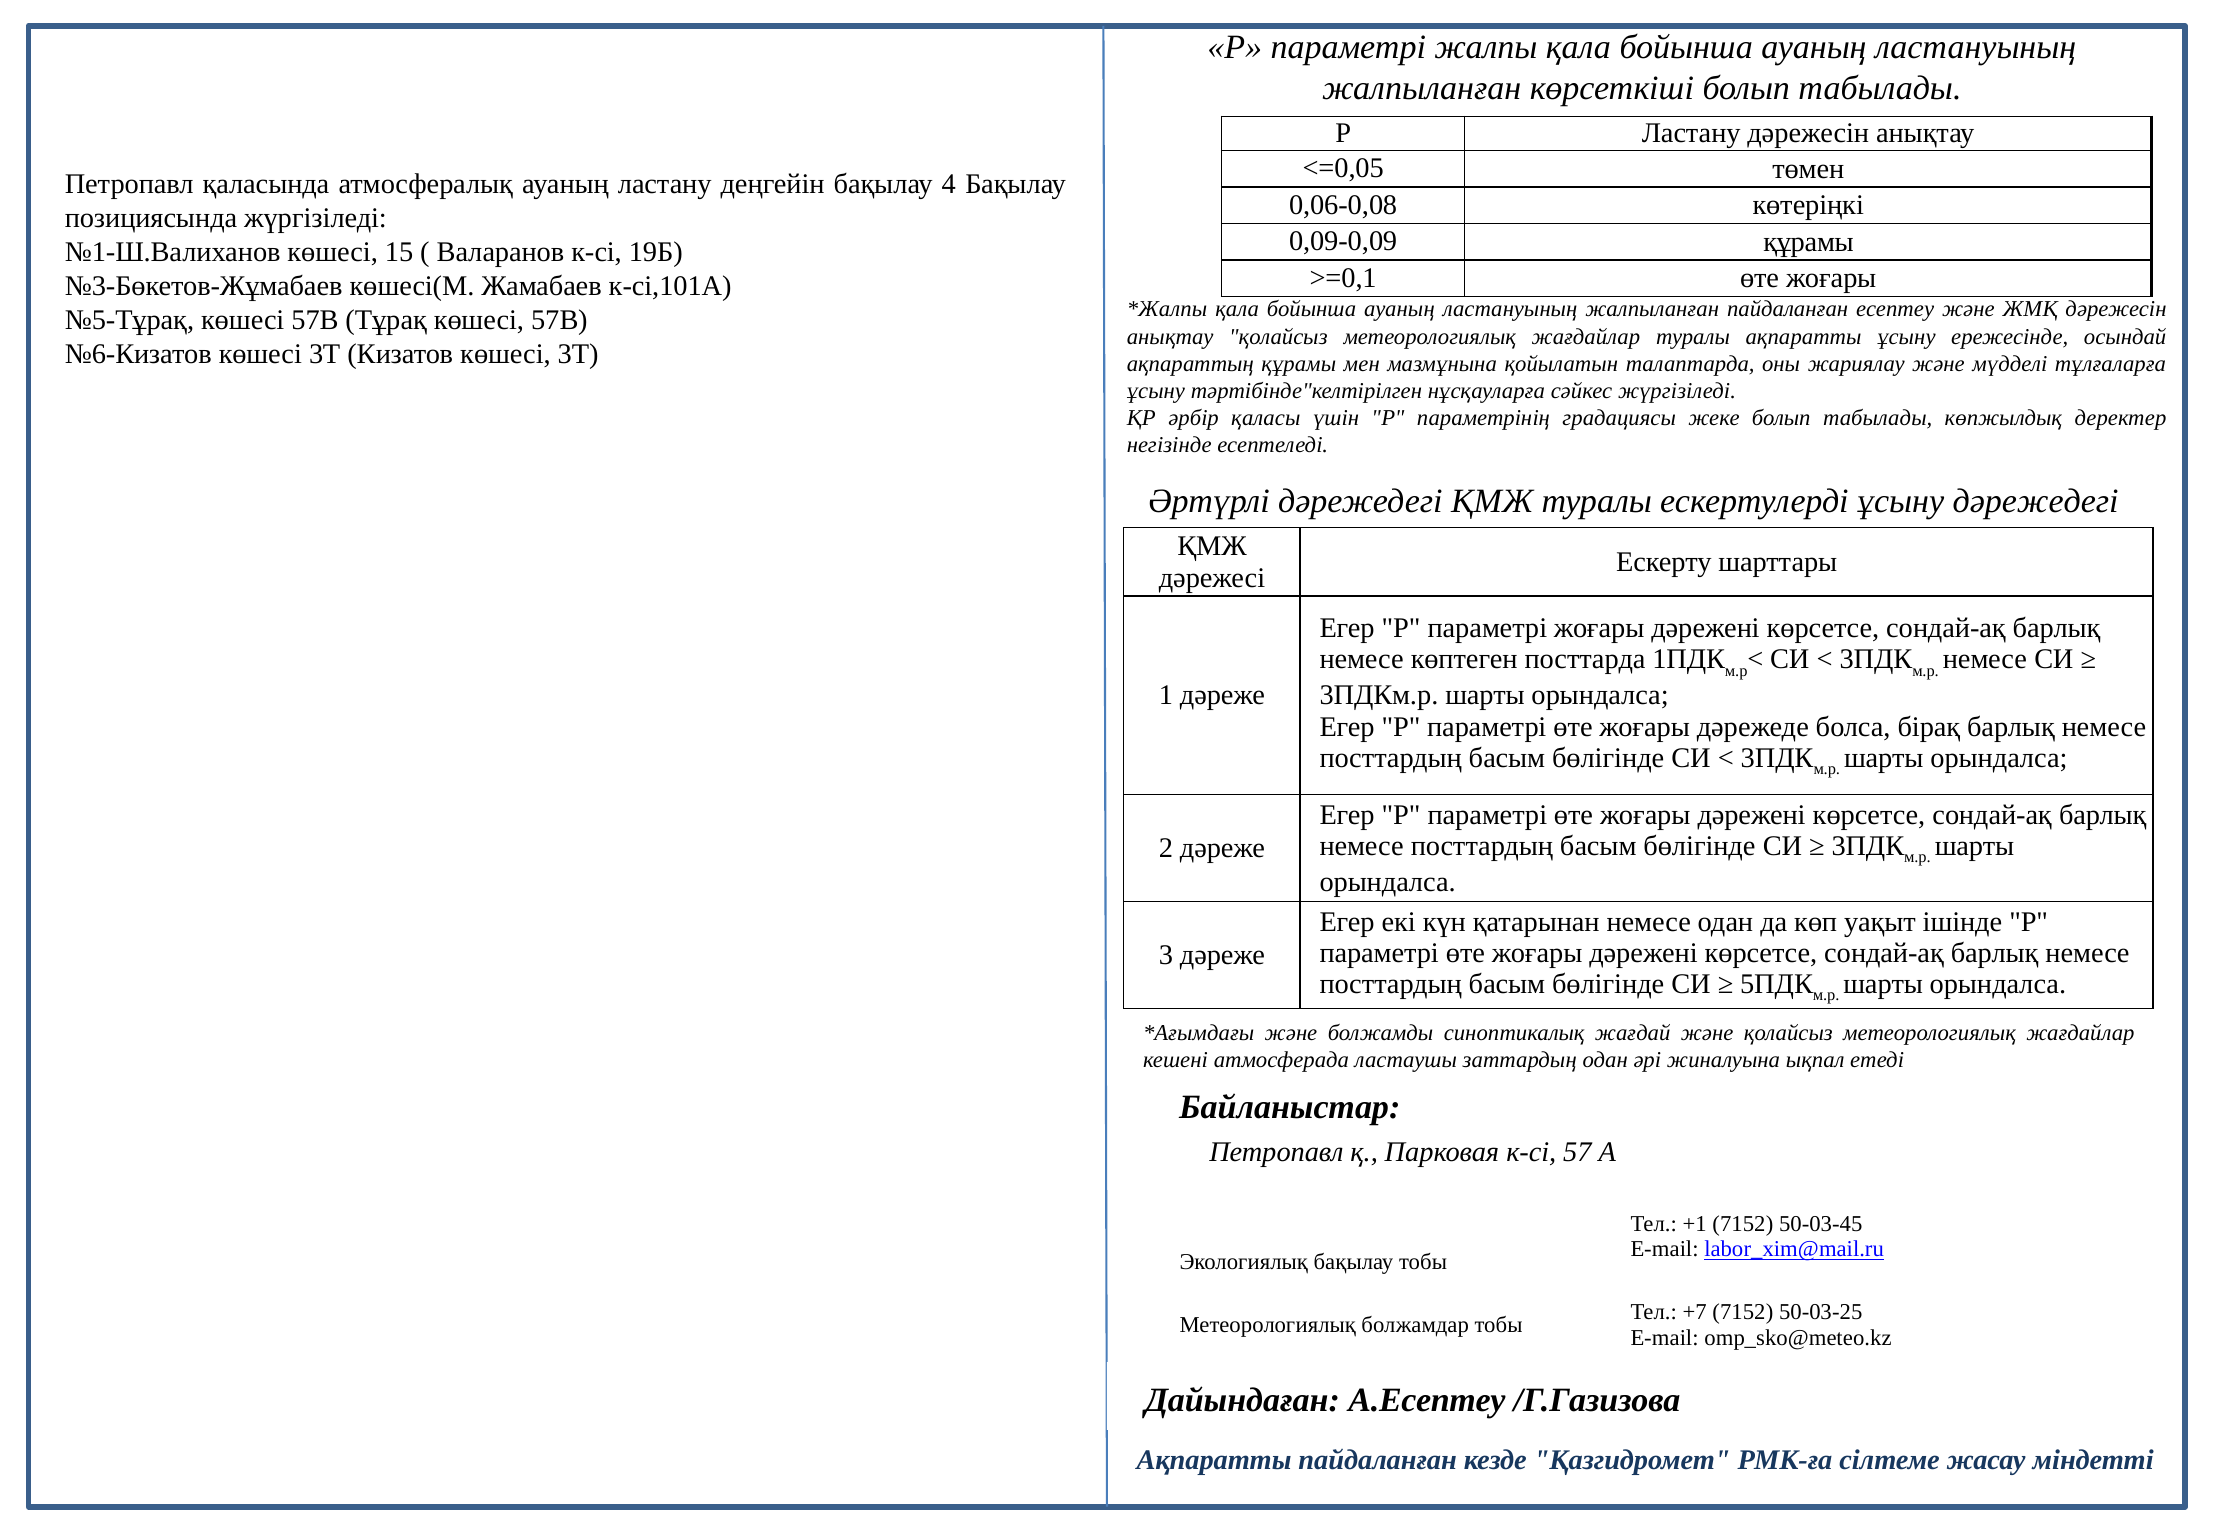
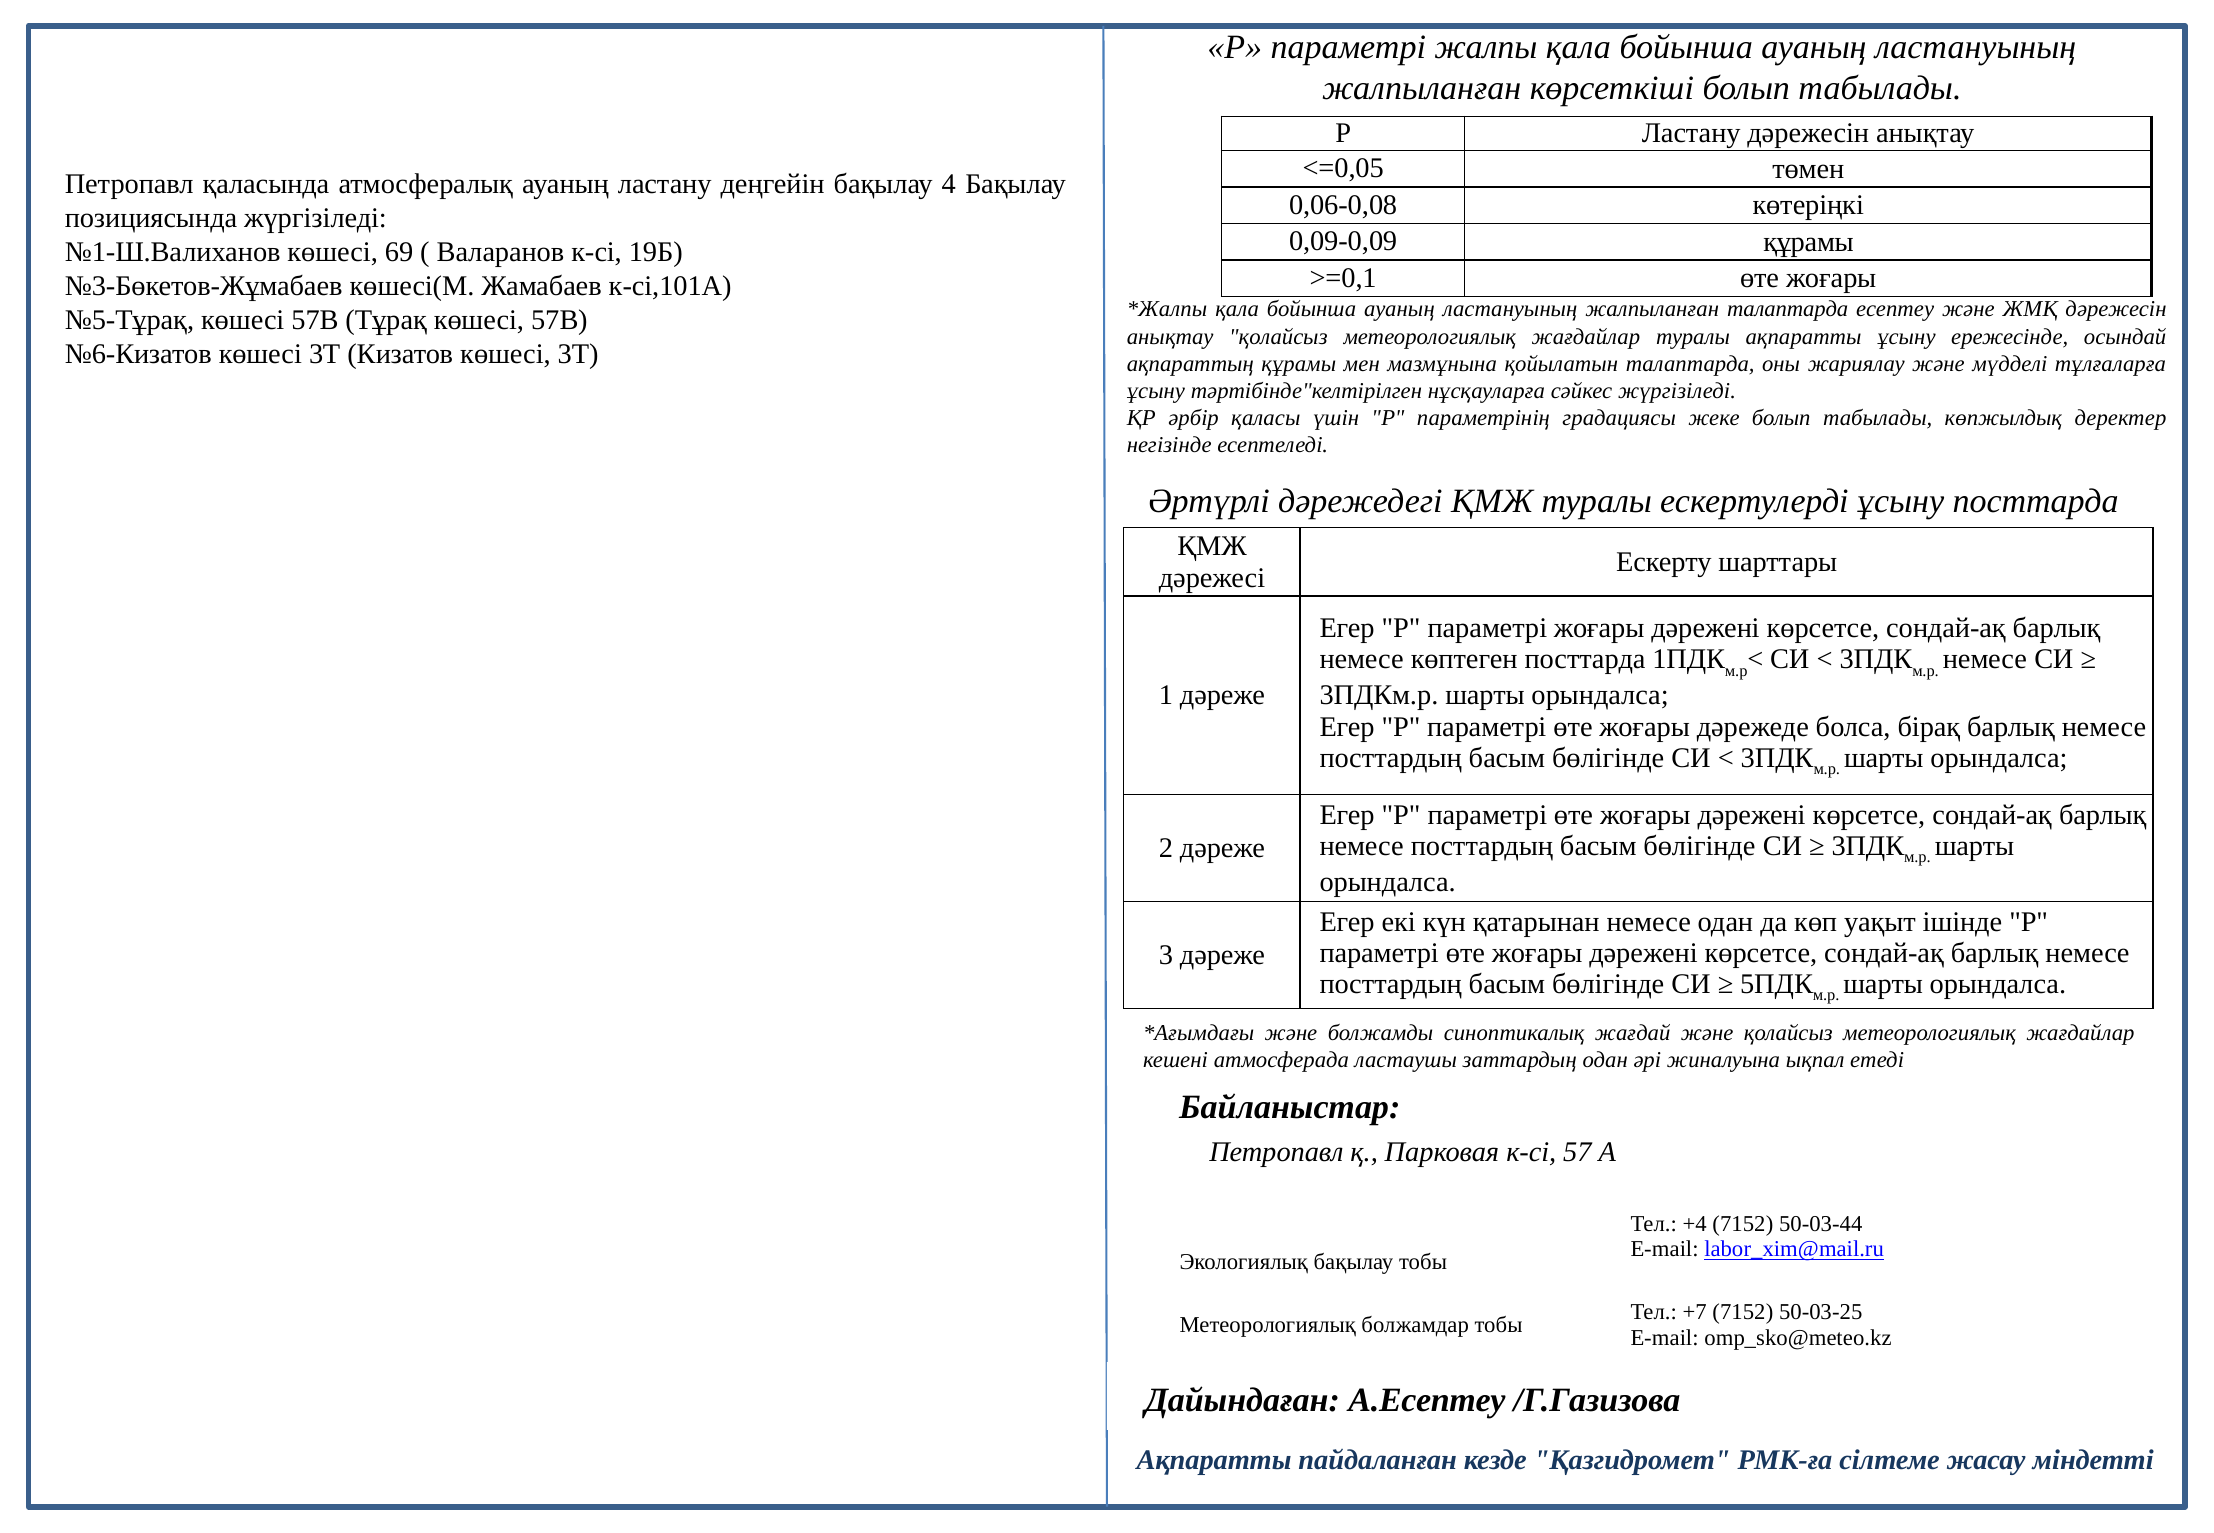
15: 15 -> 69
жалпыланған пайдаланған: пайдаланған -> талаптарда
ұсыну дәрежедегі: дәрежедегі -> посттарда
+1: +1 -> +4
50-03-45: 50-03-45 -> 50-03-44
